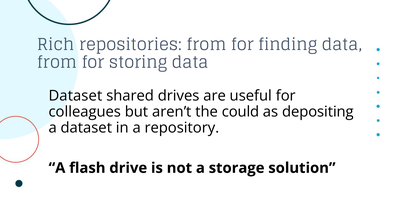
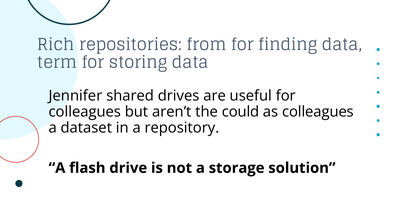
from at (57, 63): from -> term
Dataset at (75, 96): Dataset -> Jennifer
as depositing: depositing -> colleagues
